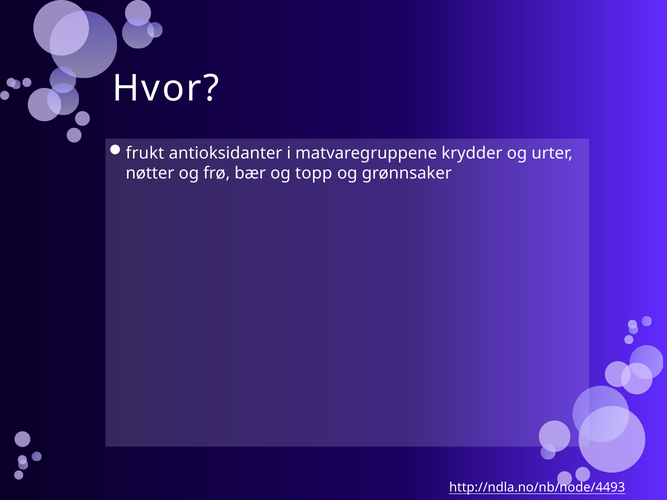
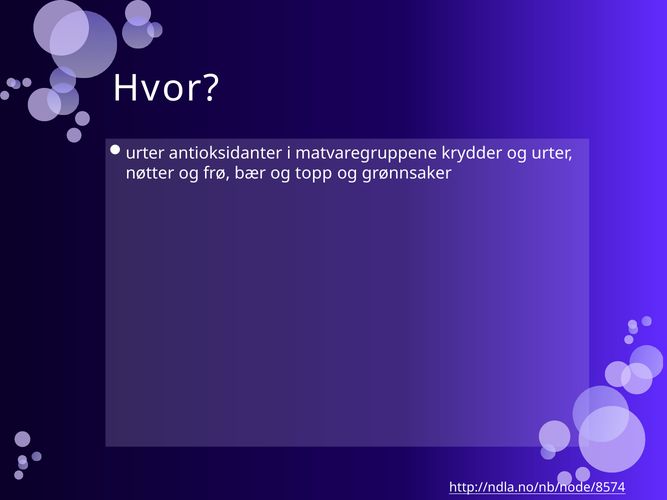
frukt at (145, 153): frukt -> urter
http://ndla.no/nb/node/4493: http://ndla.no/nb/node/4493 -> http://ndla.no/nb/node/8574
